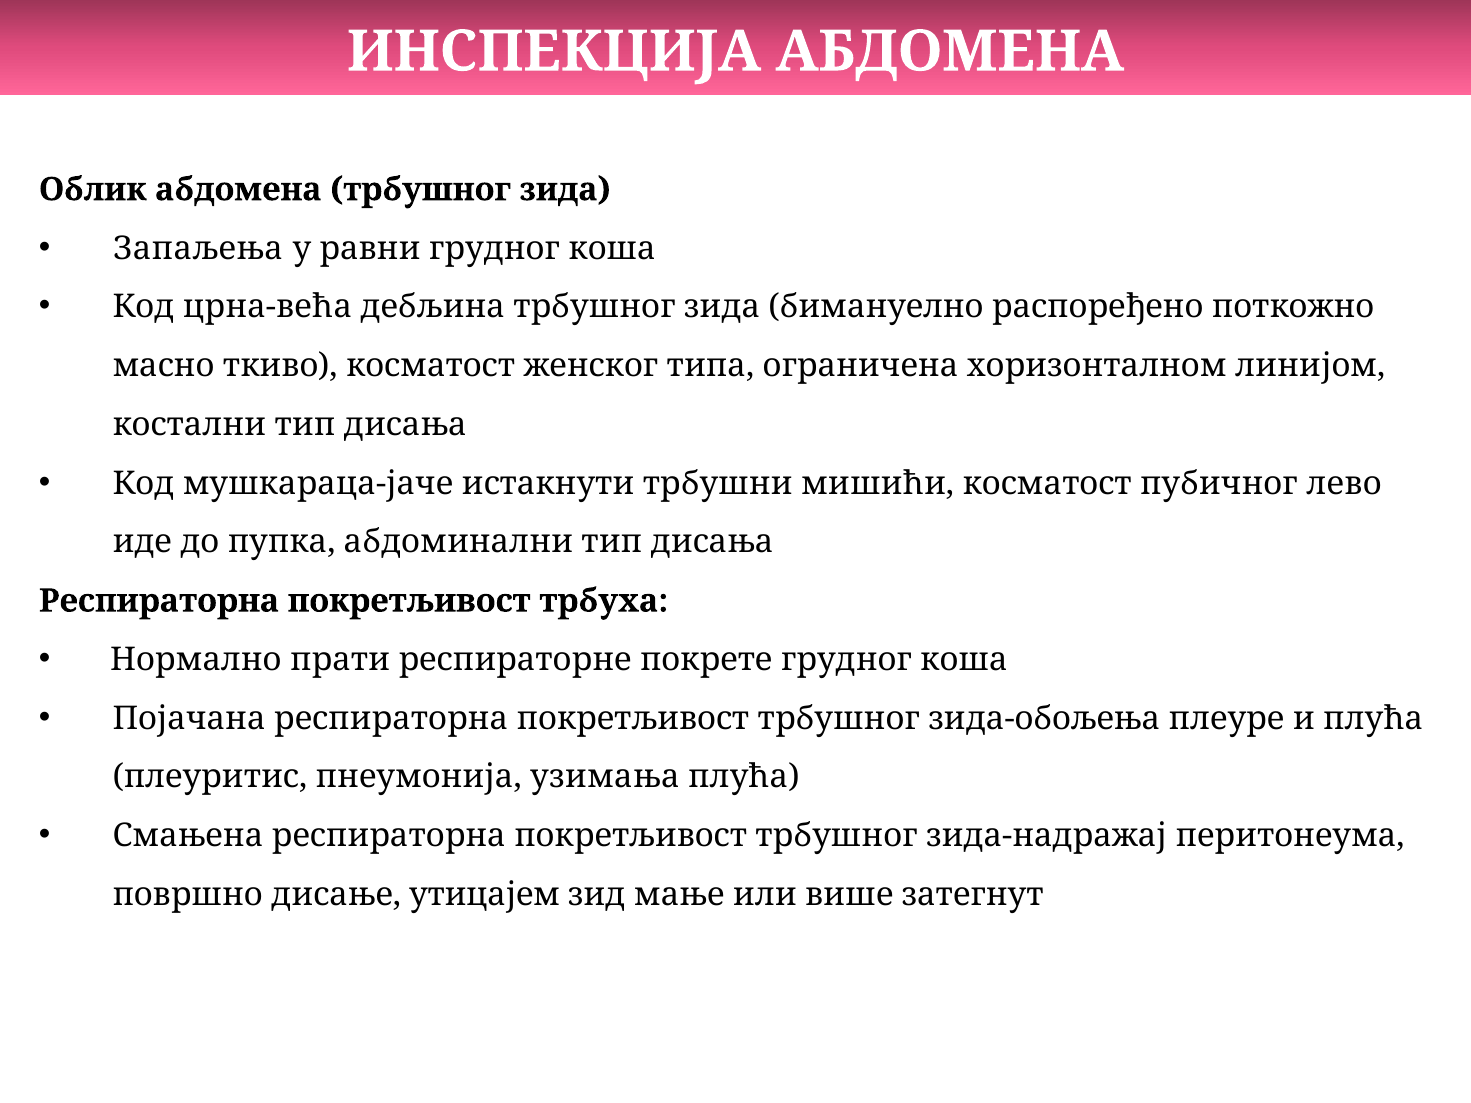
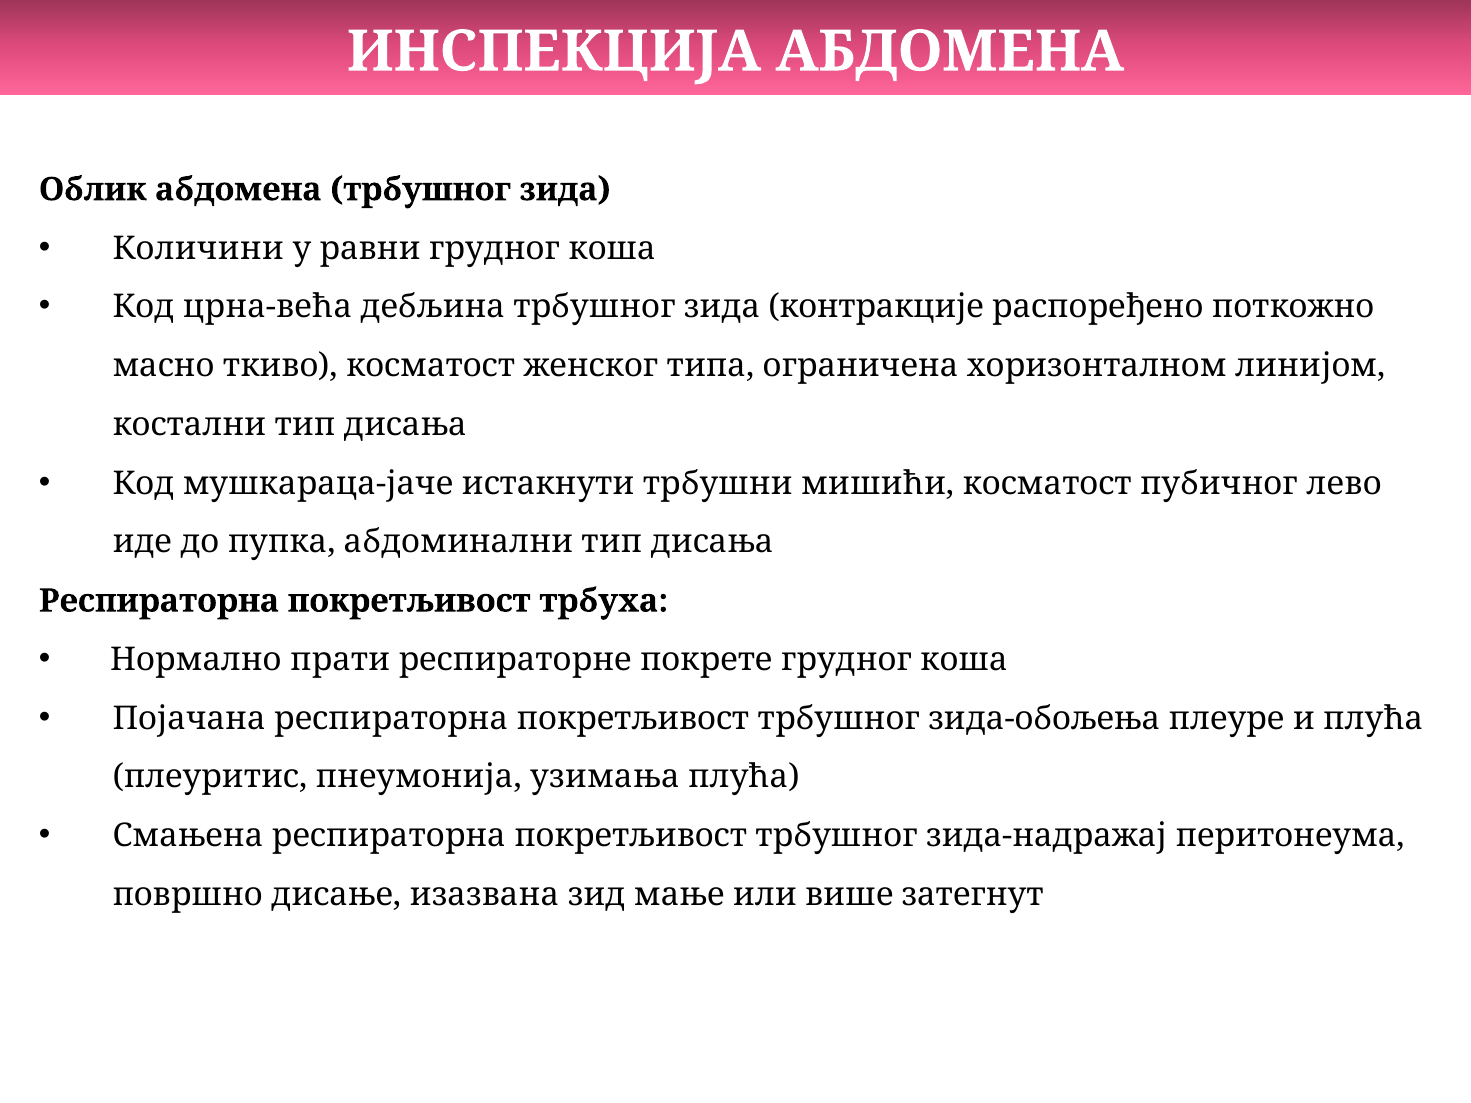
Запаљења: Запаљења -> Количини
бимануелно: бимануелно -> контракције
утицајем: утицајем -> изазвана
